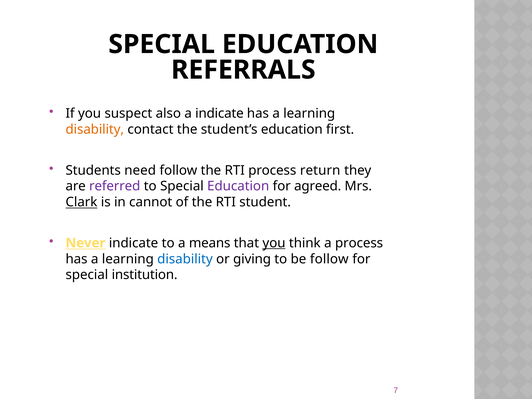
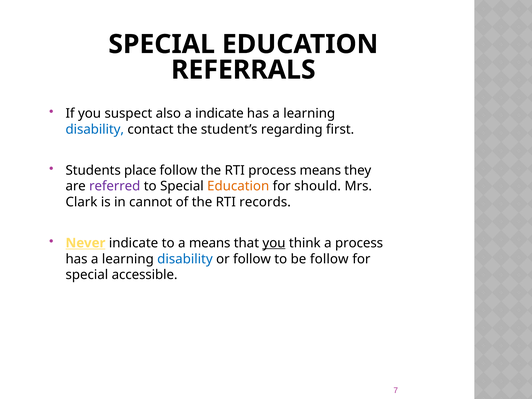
disability at (95, 129) colour: orange -> blue
student’s education: education -> regarding
need: need -> place
process return: return -> means
Education at (238, 186) colour: purple -> orange
agreed: agreed -> should
Clark underline: present -> none
student: student -> records
or giving: giving -> follow
institution: institution -> accessible
